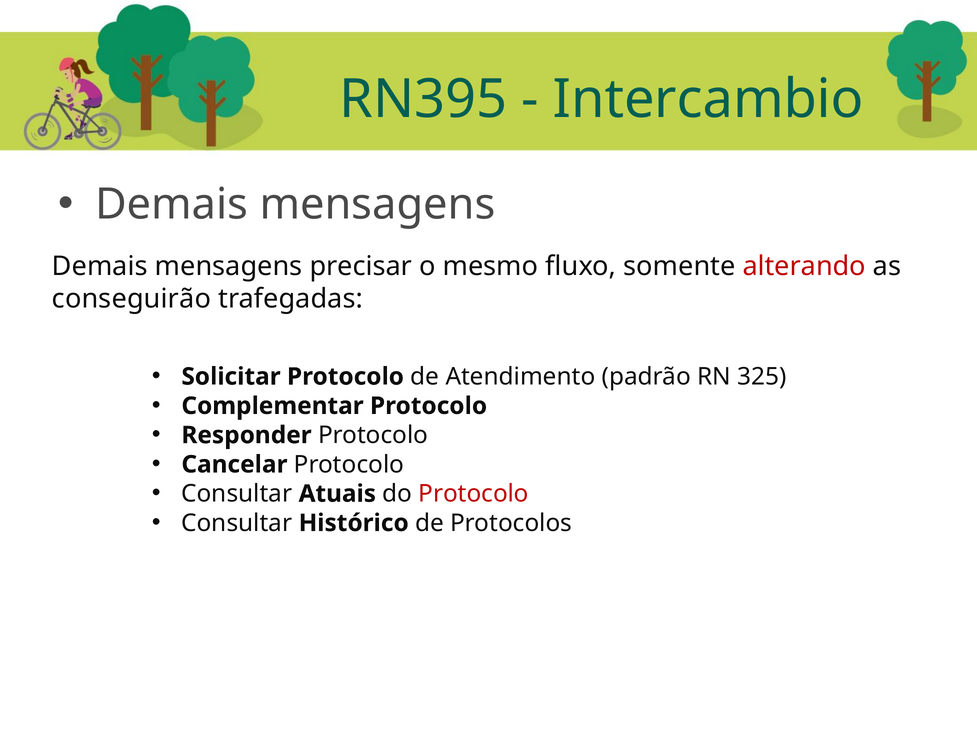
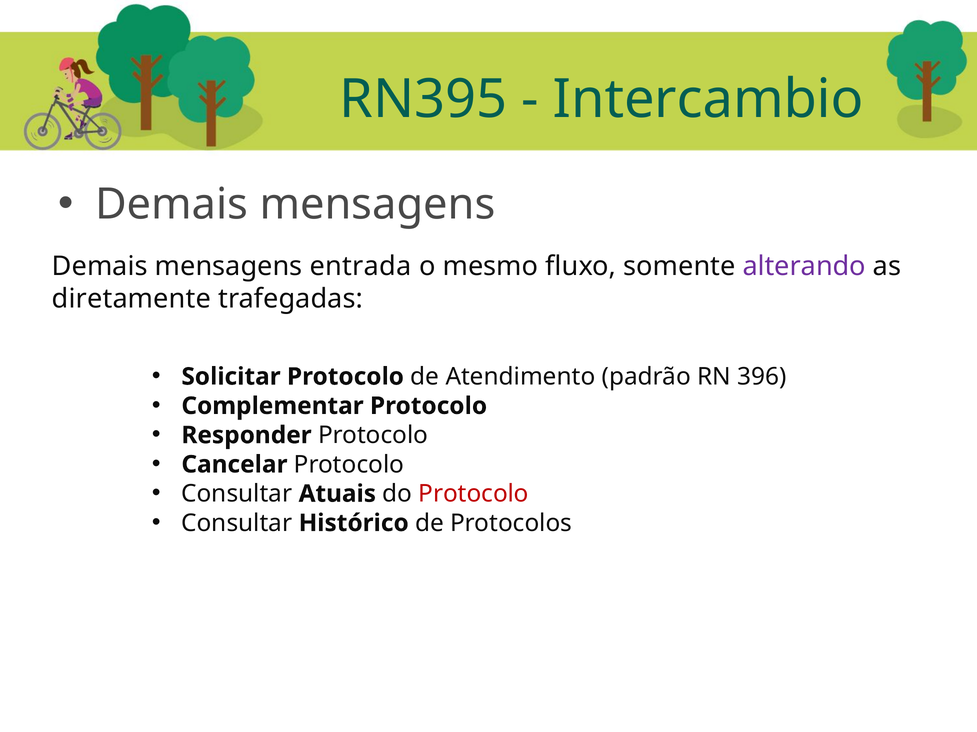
precisar: precisar -> entrada
alterando colour: red -> purple
conseguirão: conseguirão -> diretamente
325: 325 -> 396
